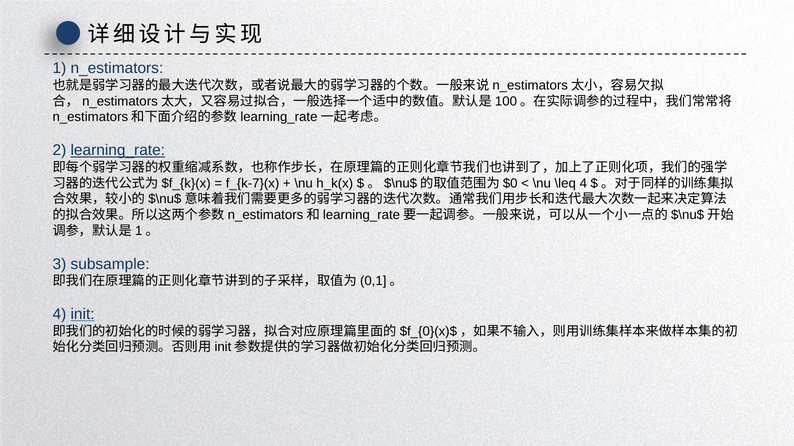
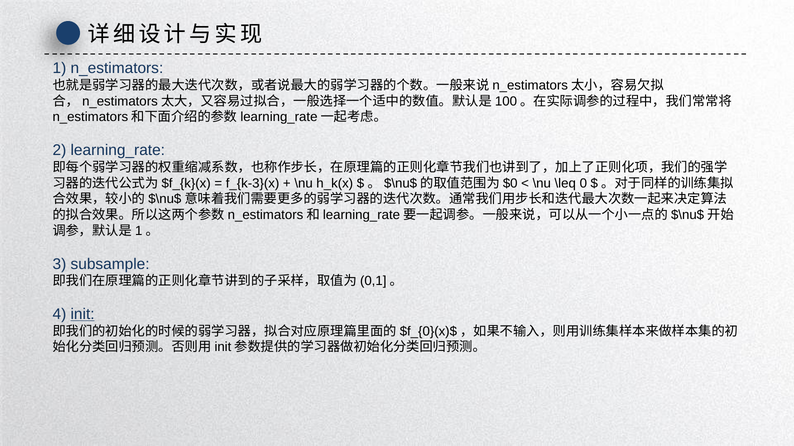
learning_rate underline: present -> none
f_{k-7}(x: f_{k-7}(x -> f_{k-3}(x
\leq 4: 4 -> 0
